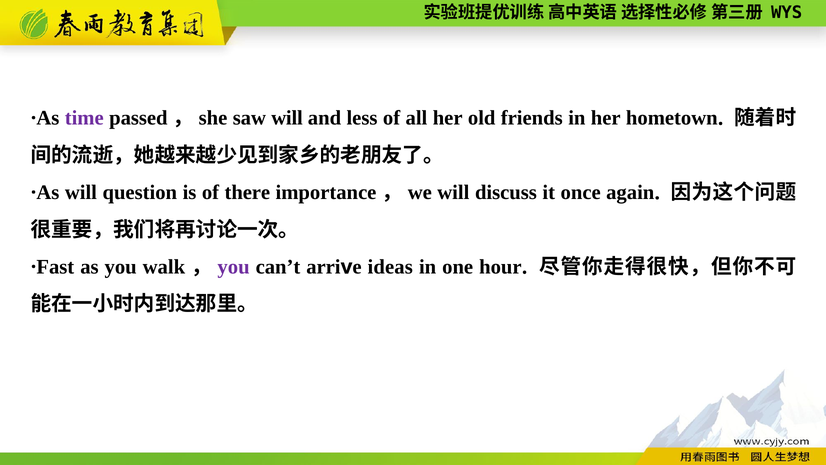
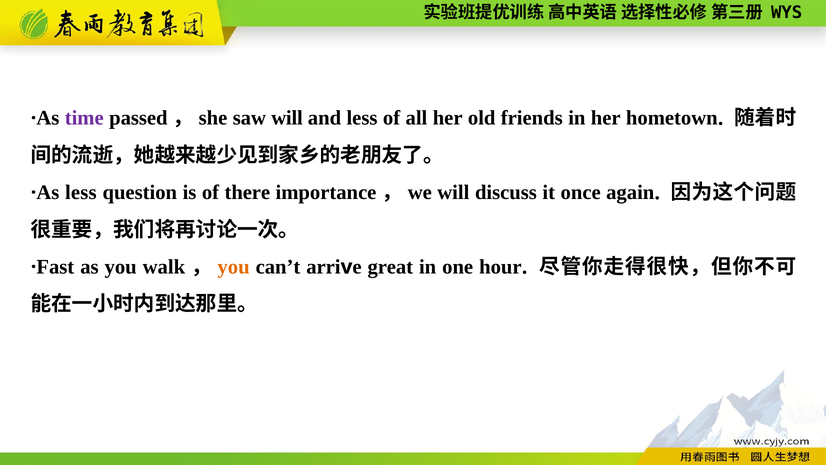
As will: will -> less
you at (234, 267) colour: purple -> orange
ideas: ideas -> great
